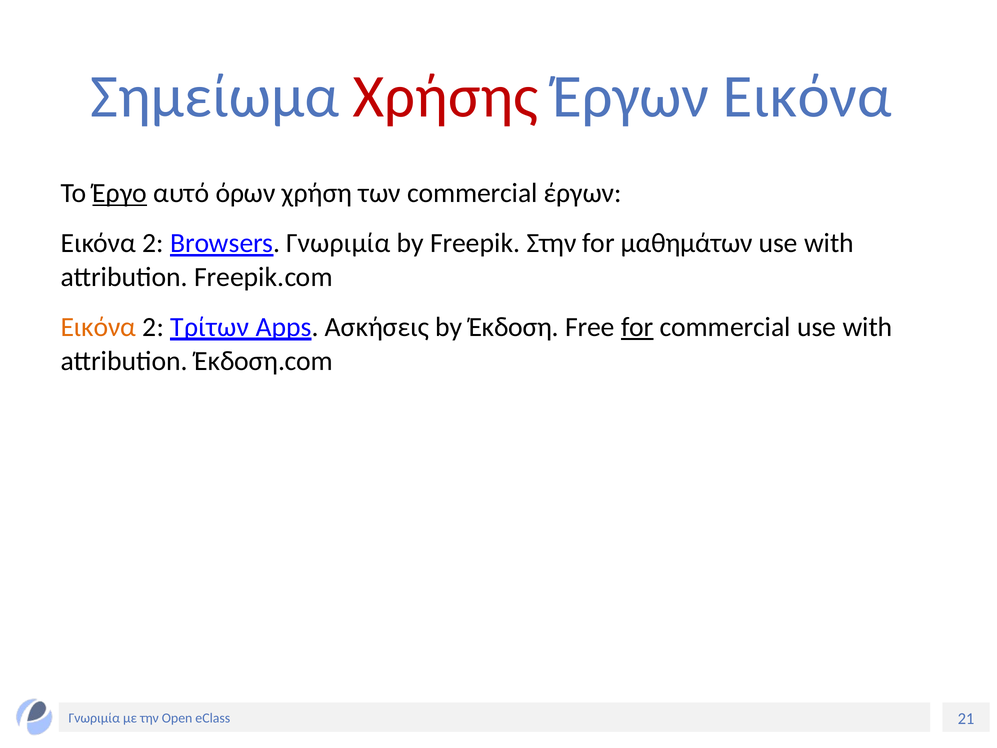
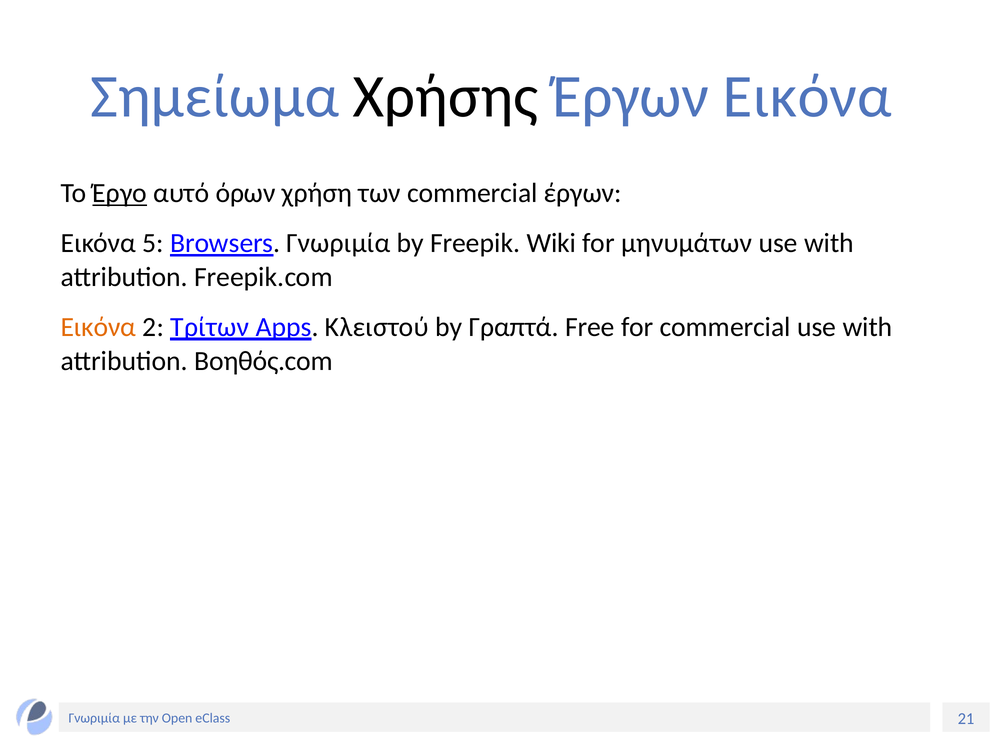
Χρήσης colour: red -> black
2 at (153, 243): 2 -> 5
Στην: Στην -> Wiki
μαθημάτων: μαθημάτων -> μηνυμάτων
Ασκήσεις: Ασκήσεις -> Κλειστού
Έκδοση: Έκδοση -> Γραπτά
for at (637, 327) underline: present -> none
Έκδοση.com: Έκδοση.com -> Βοηθός.com
